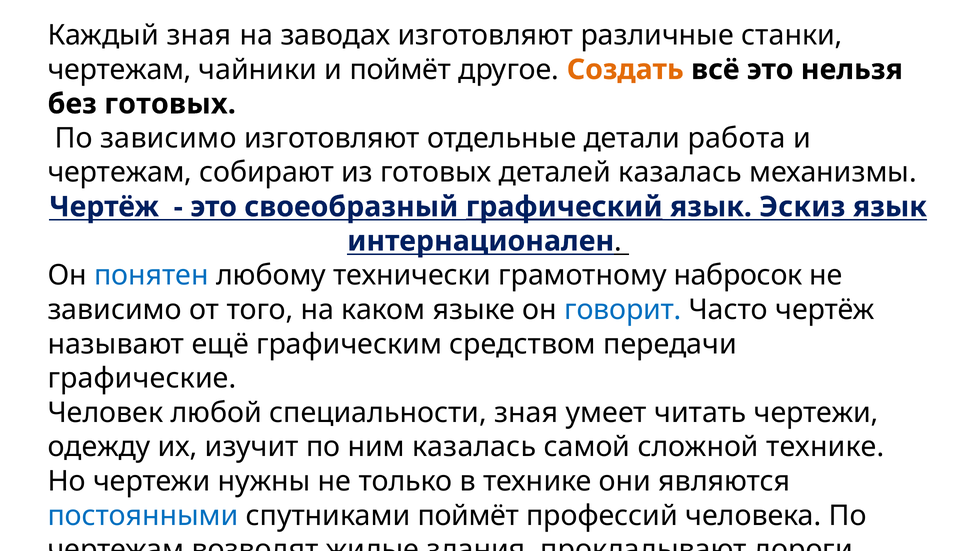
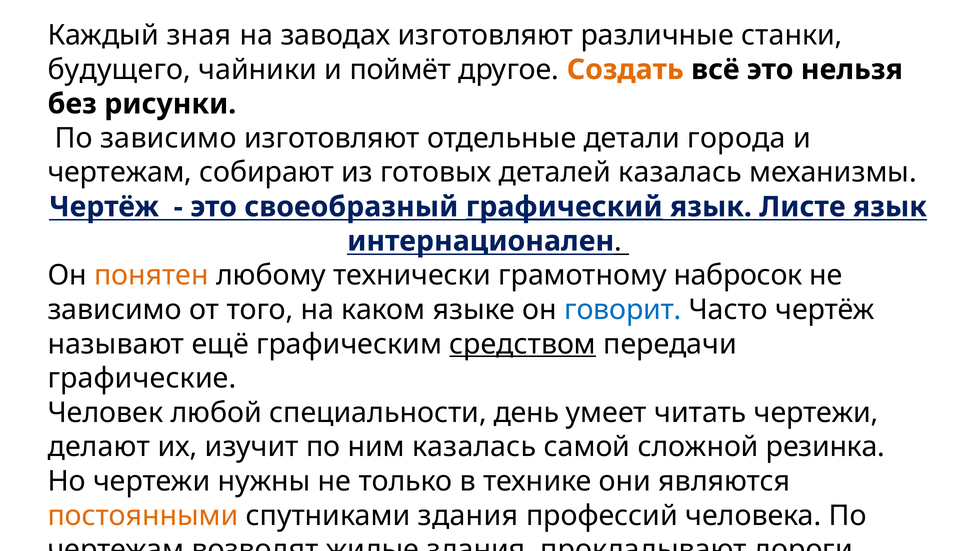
чертежам at (120, 70): чертежам -> будущего
без готовых: готовых -> рисунки
детали работа: работа -> города
Эскиз: Эскиз -> Листе
понятен colour: blue -> orange
средством underline: none -> present
специальности зная: зная -> день
одежду at (99, 447): одежду -> делают
сложной технике: технике -> резинка
постоянными colour: blue -> orange
спутниками поймёт: поймёт -> здания
